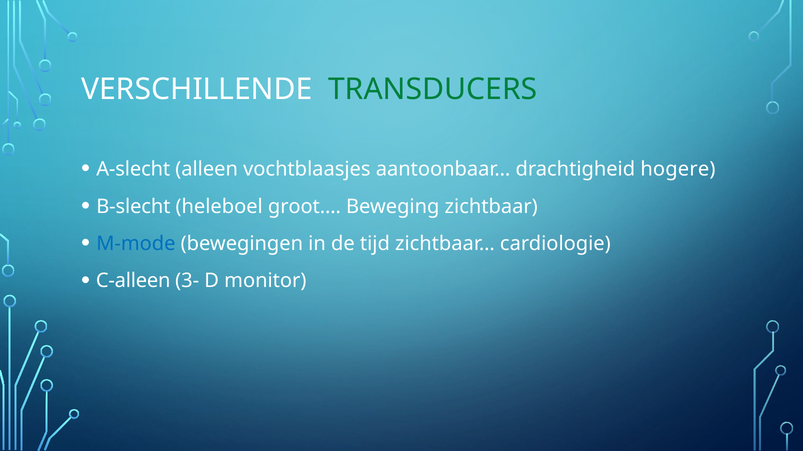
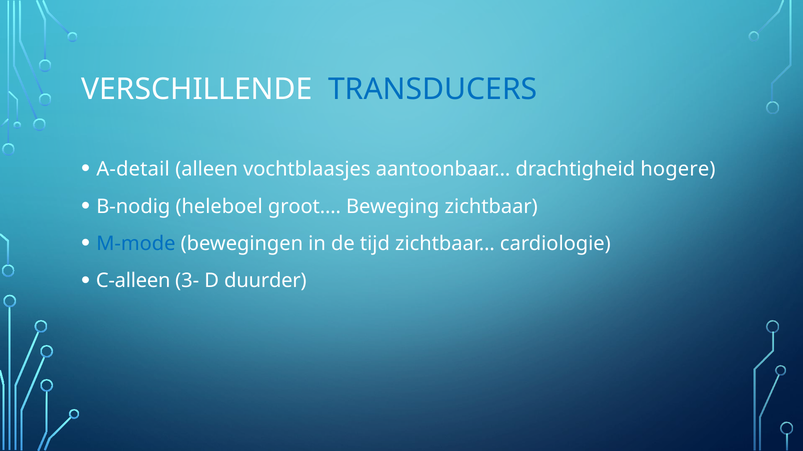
TRANSDUCERS colour: green -> blue
A-slecht: A-slecht -> A-detail
B-slecht: B-slecht -> B-nodig
monitor: monitor -> duurder
